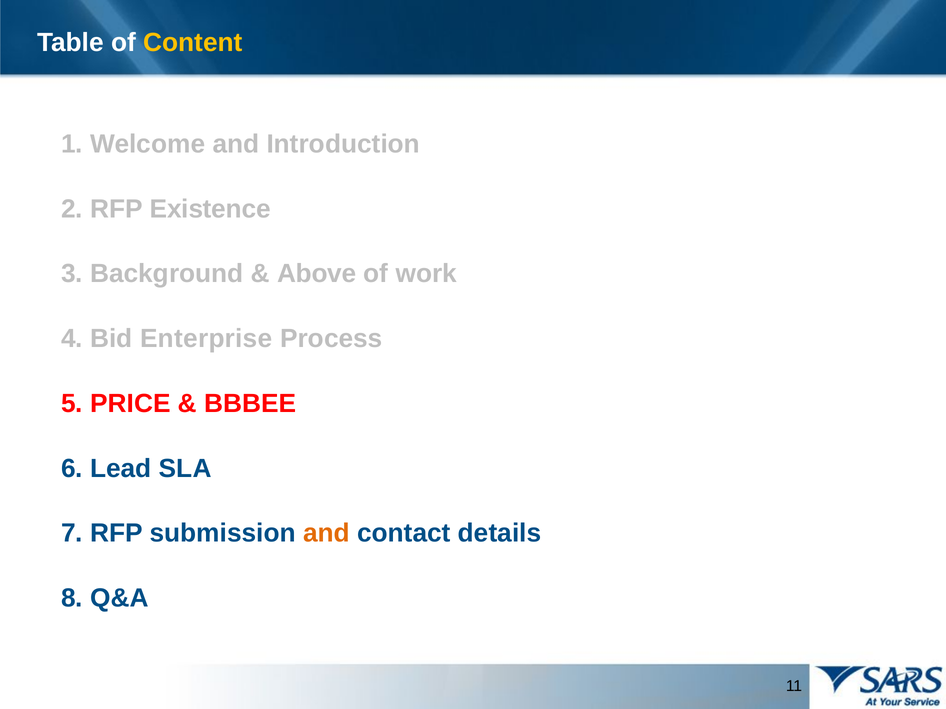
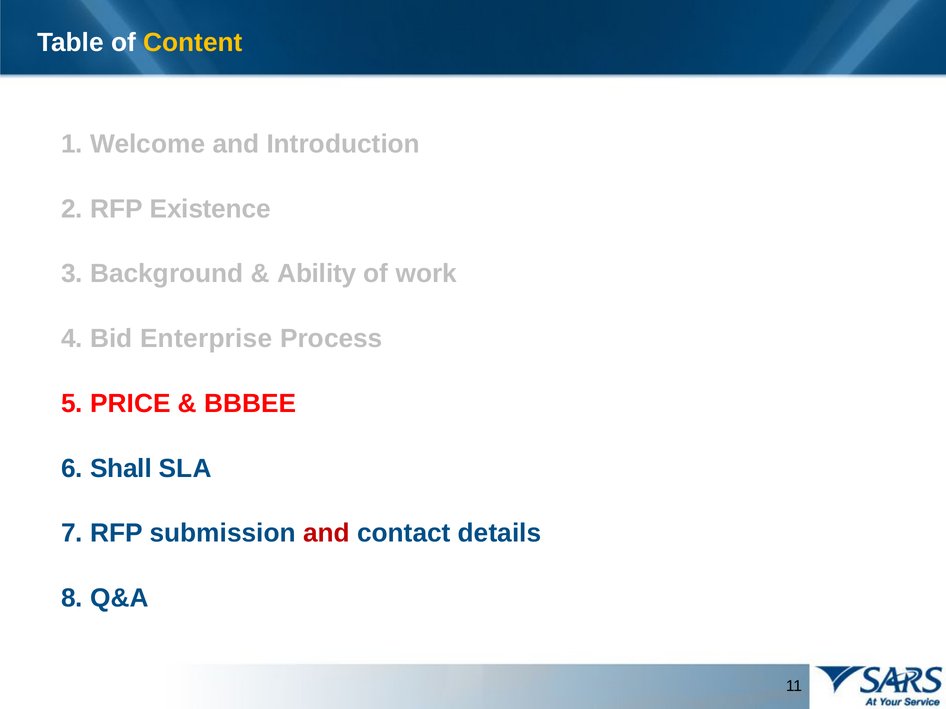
Above: Above -> Ability
Lead: Lead -> Shall
and at (327, 534) colour: orange -> red
